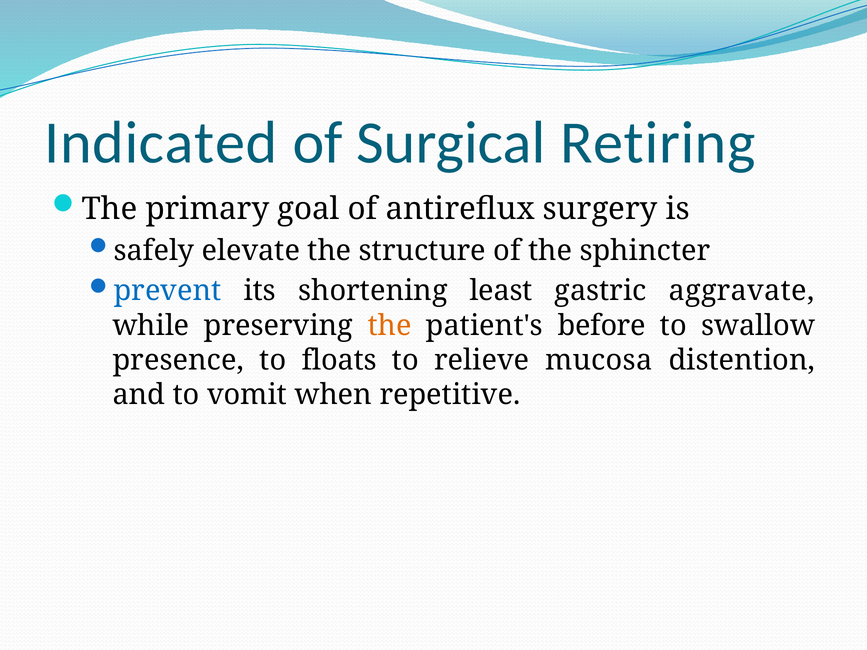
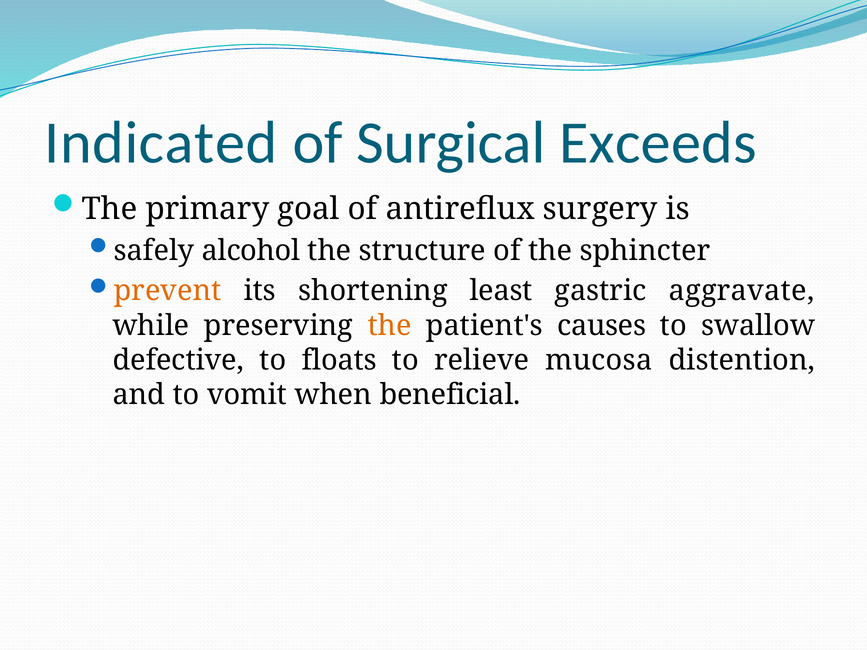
Retiring: Retiring -> Exceeds
elevate: elevate -> alcohol
prevent colour: blue -> orange
before: before -> causes
presence: presence -> defective
repetitive: repetitive -> beneficial
